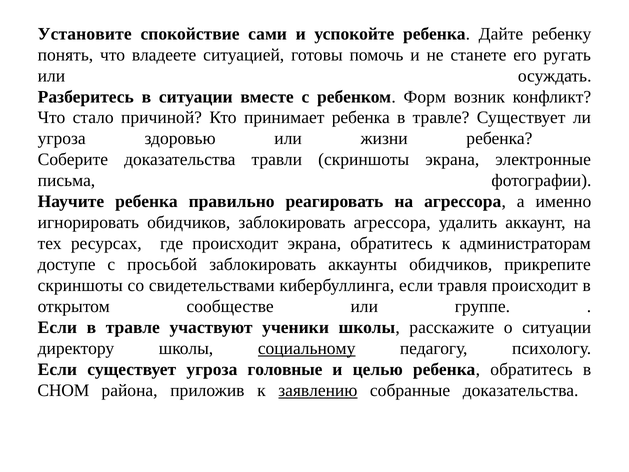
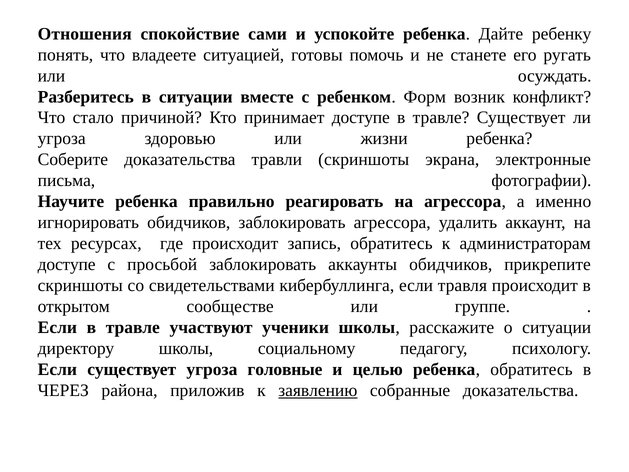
Установите: Установите -> Отношения
принимает ребенка: ребенка -> доступе
происходит экрана: экрана -> запись
социальному underline: present -> none
СНОМ: СНОМ -> ЧЕРЕЗ
